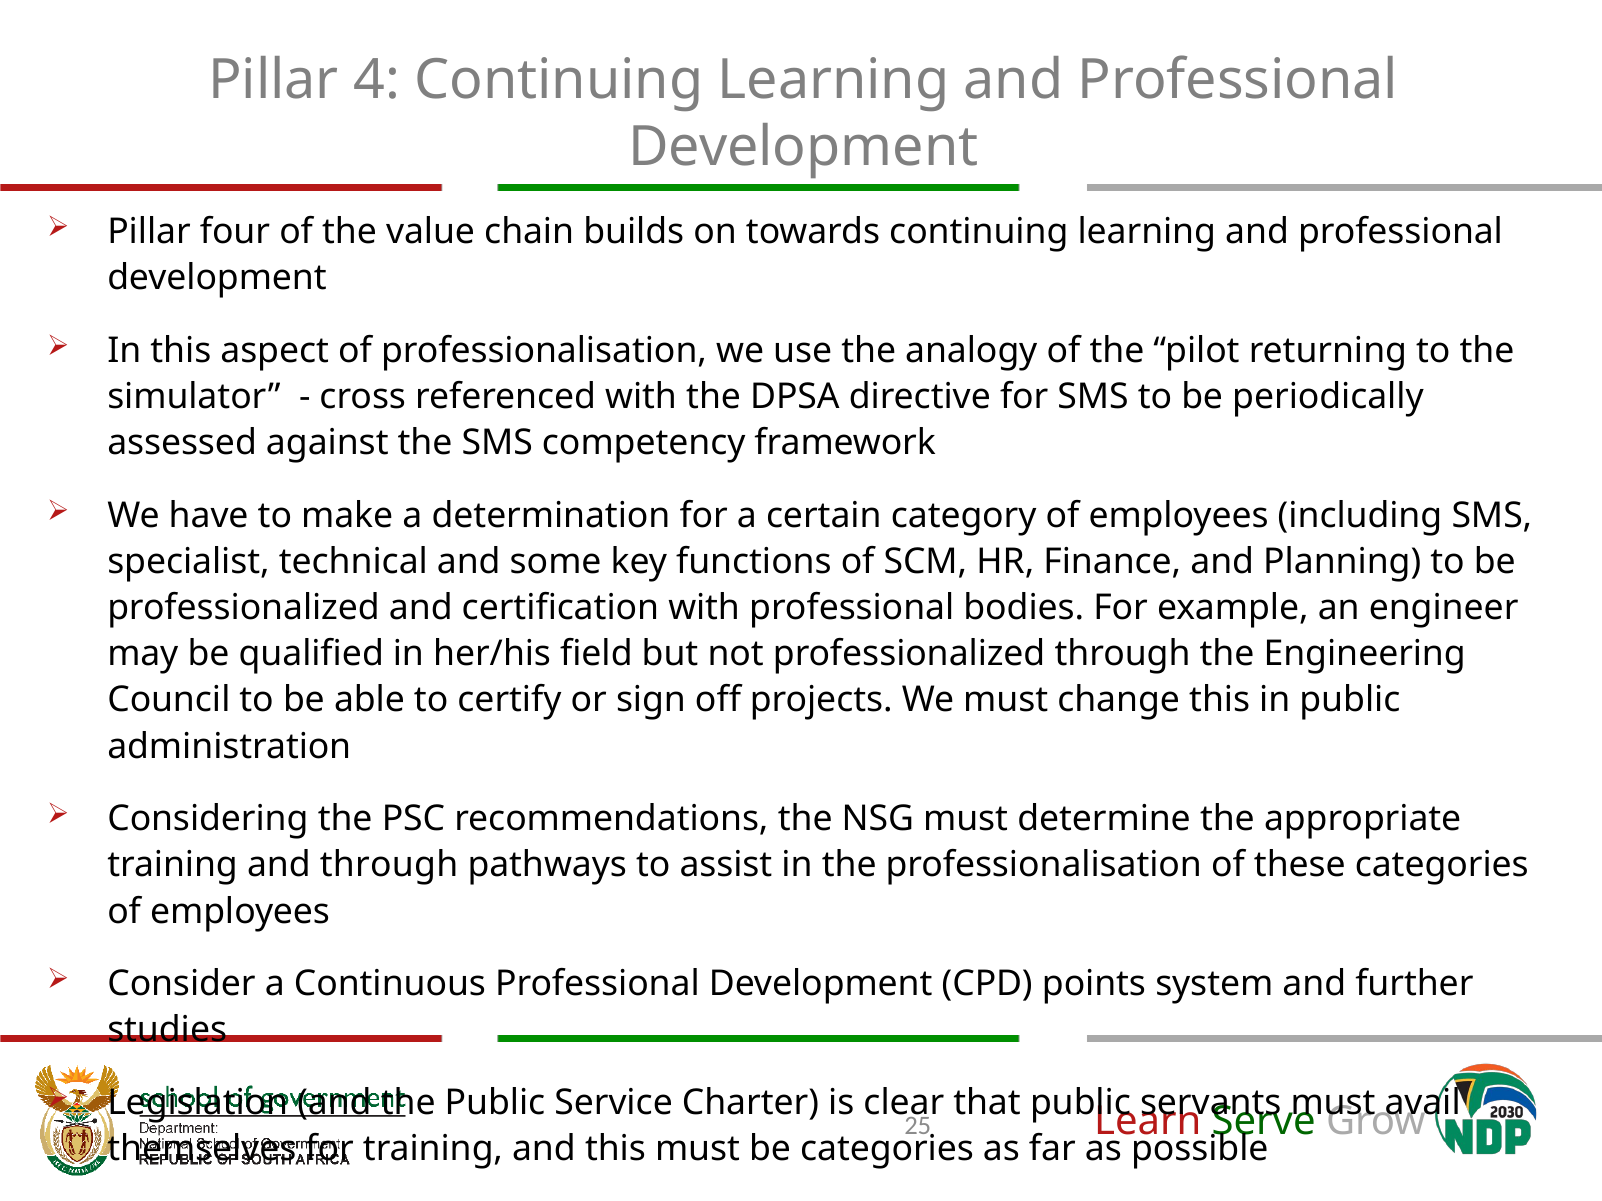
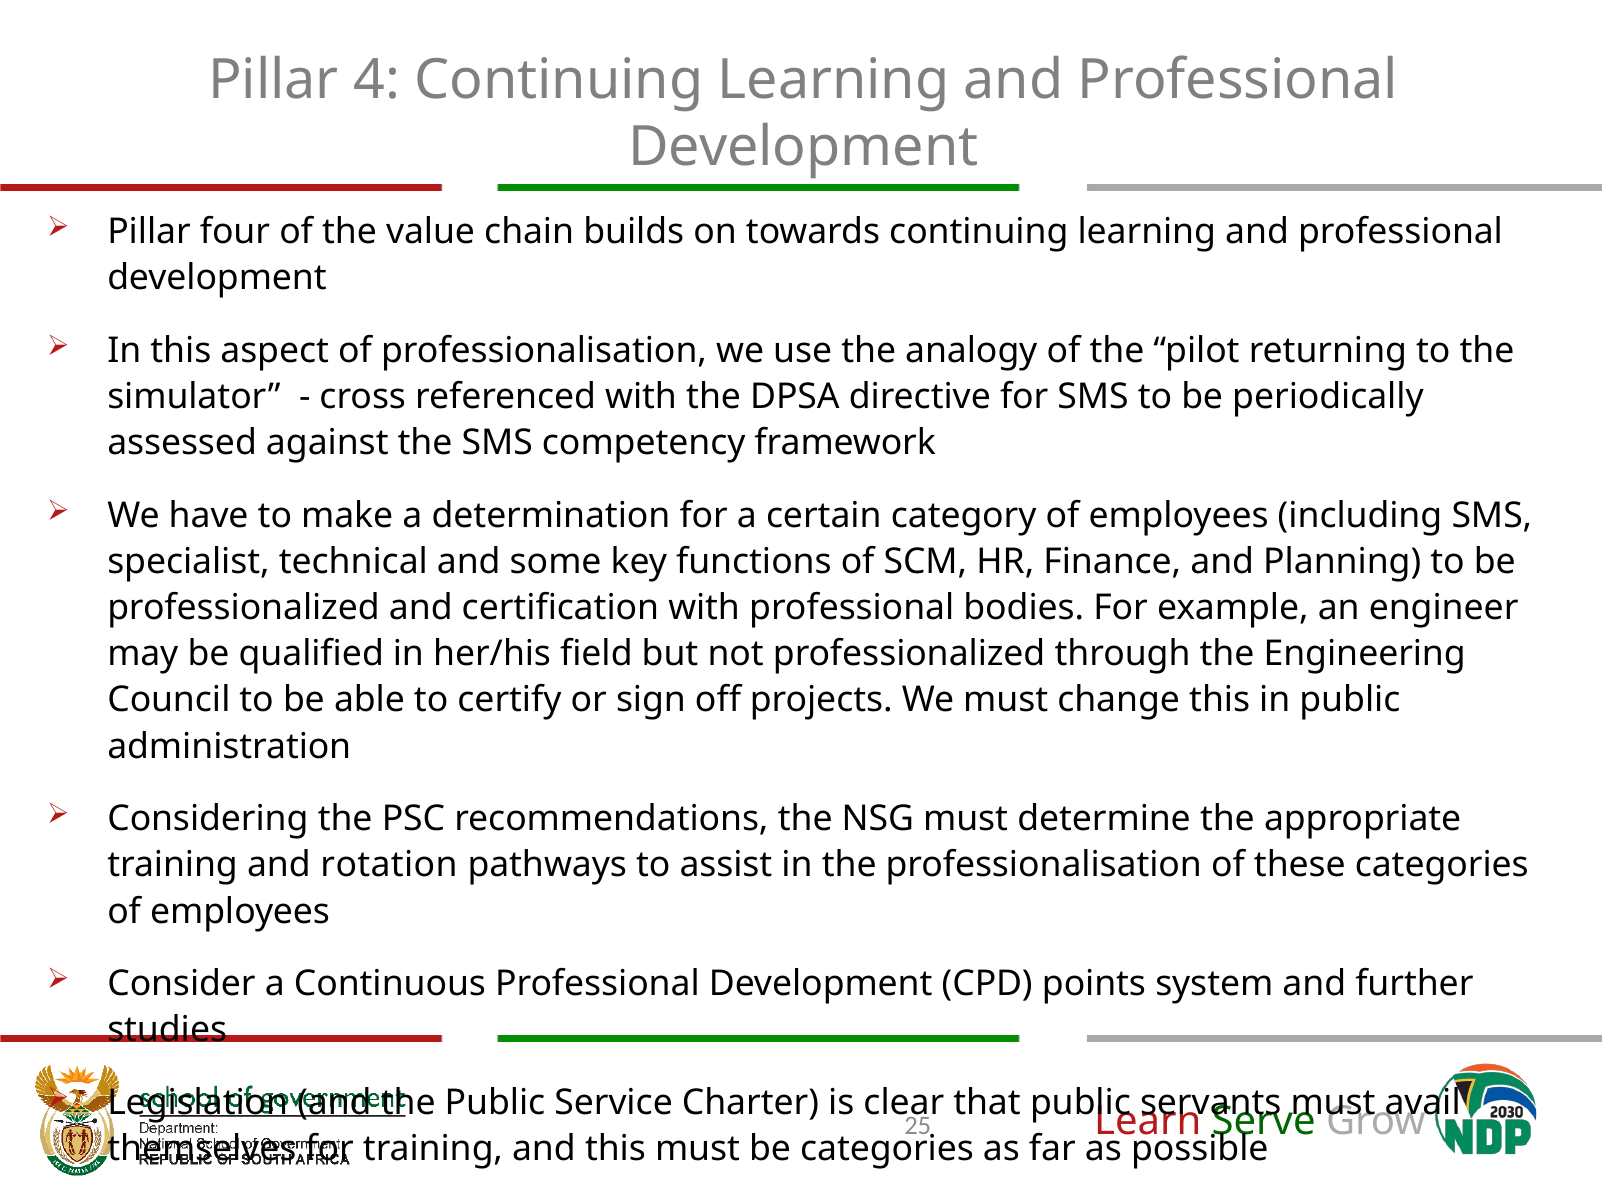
and through: through -> rotation
